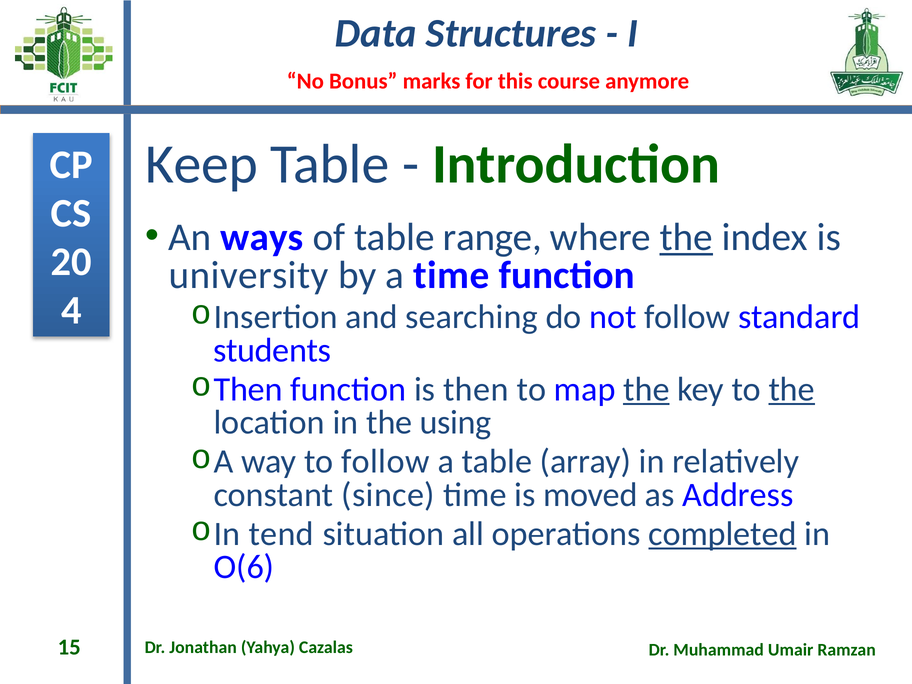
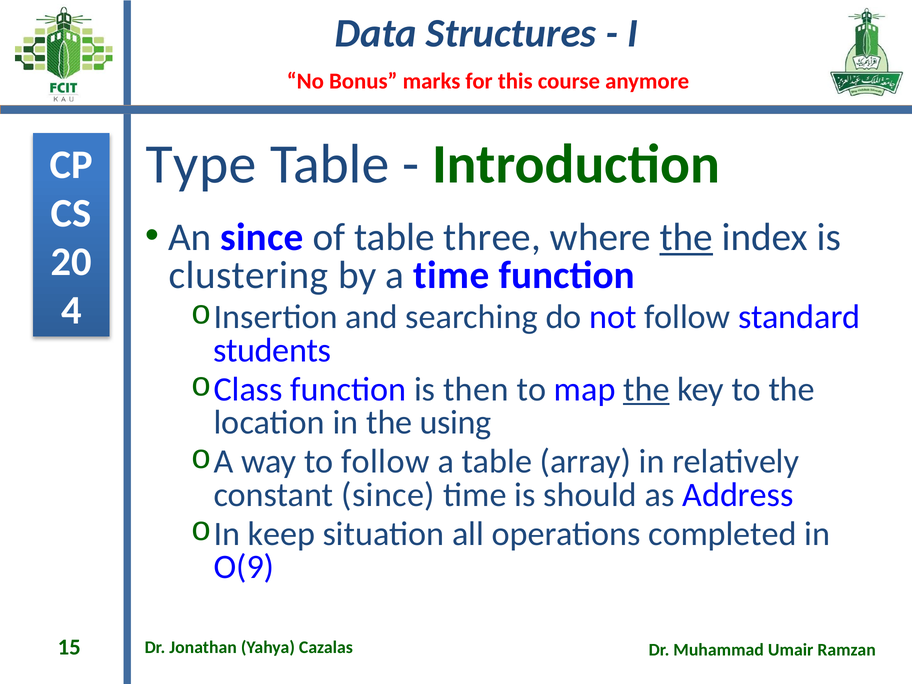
Keep: Keep -> Type
An ways: ways -> since
range: range -> three
university: university -> clustering
Then at (248, 389): Then -> Class
the at (792, 389) underline: present -> none
moved: moved -> should
tend: tend -> keep
completed underline: present -> none
O(6: O(6 -> O(9
